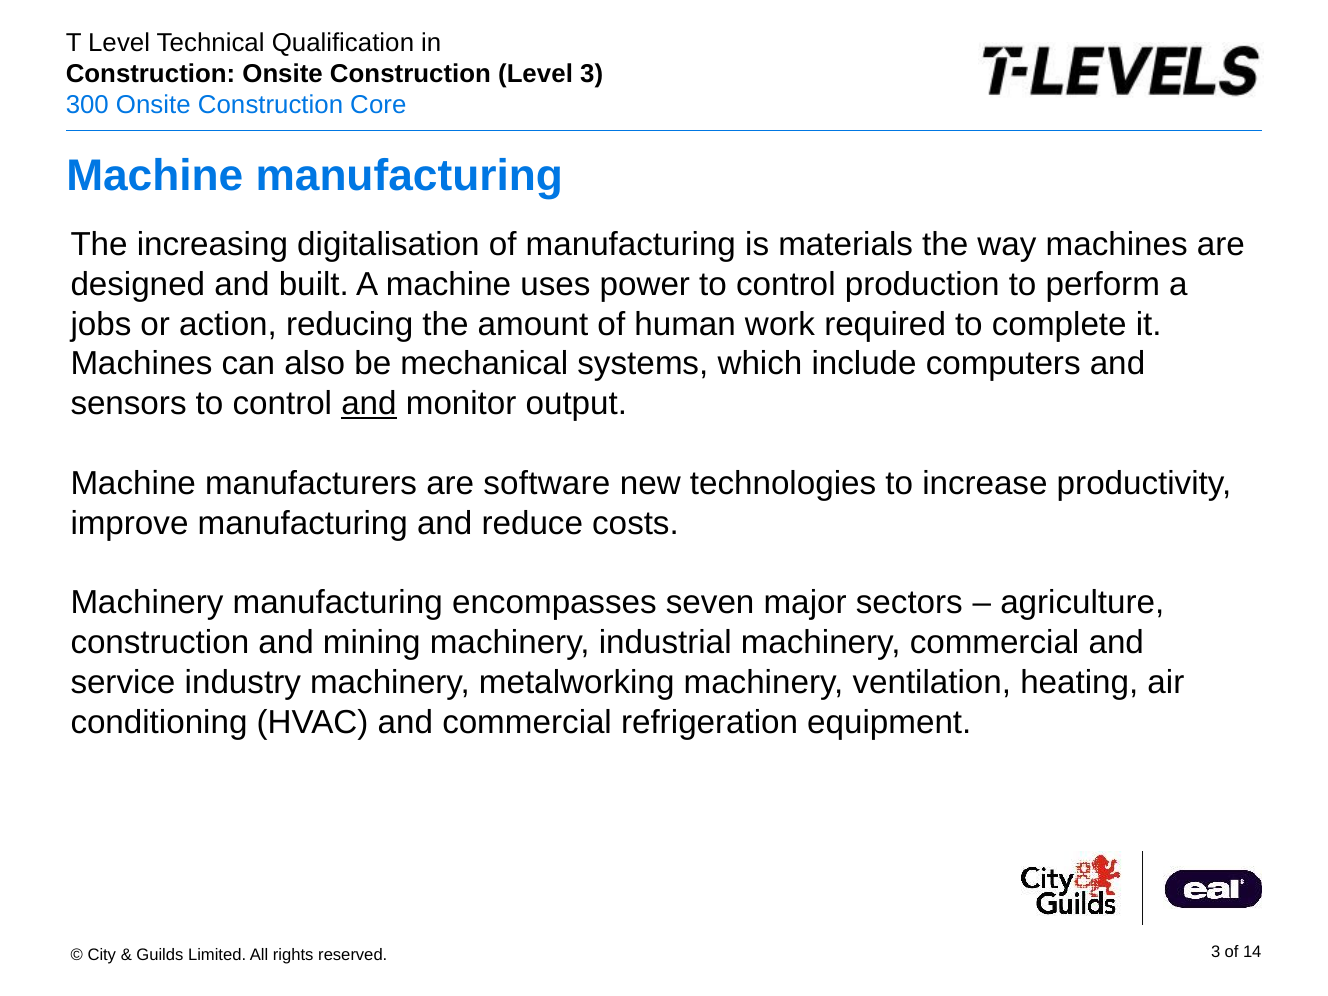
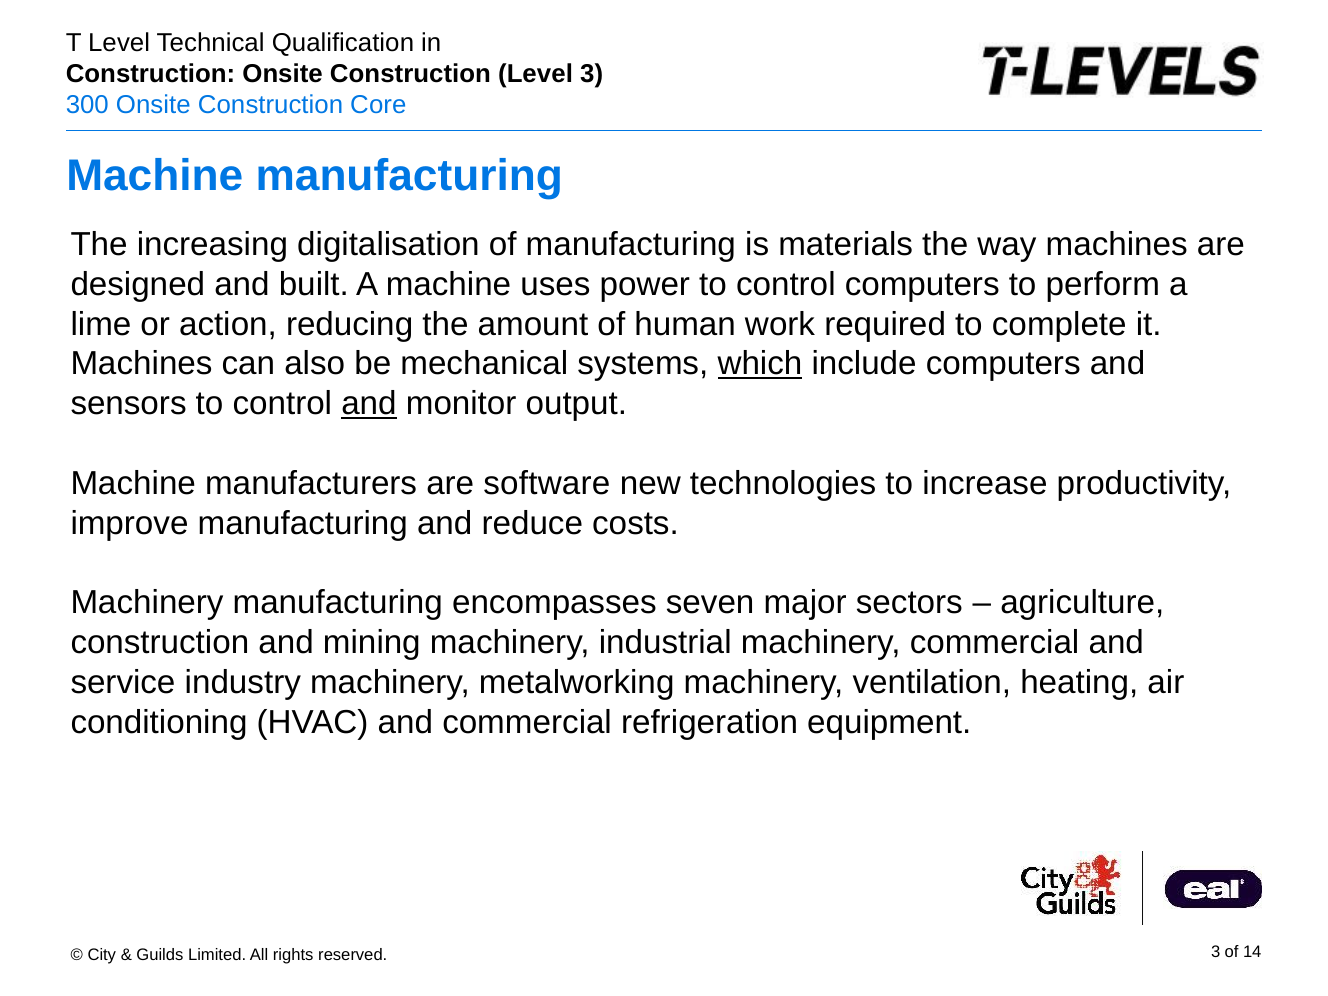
control production: production -> computers
jobs: jobs -> lime
which underline: none -> present
